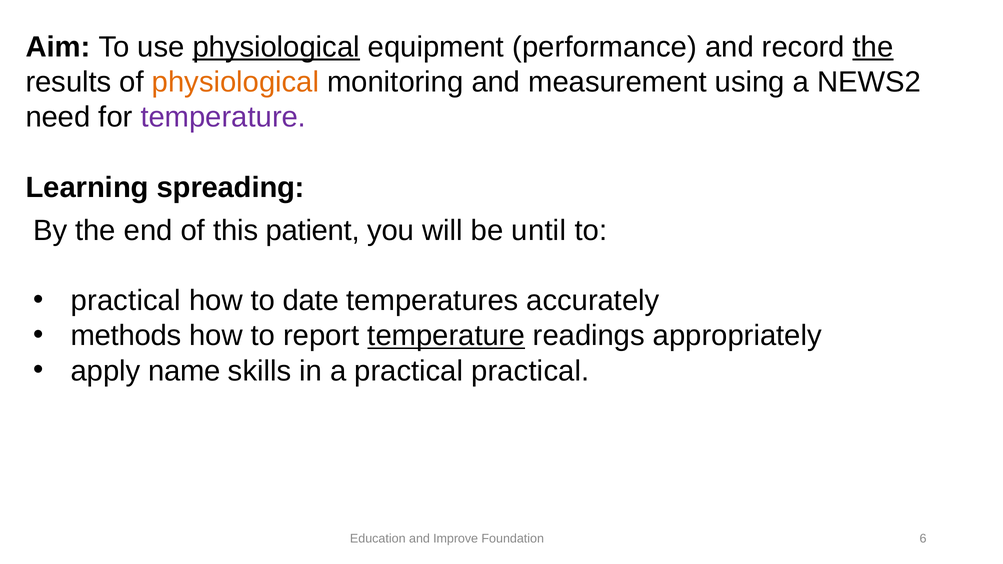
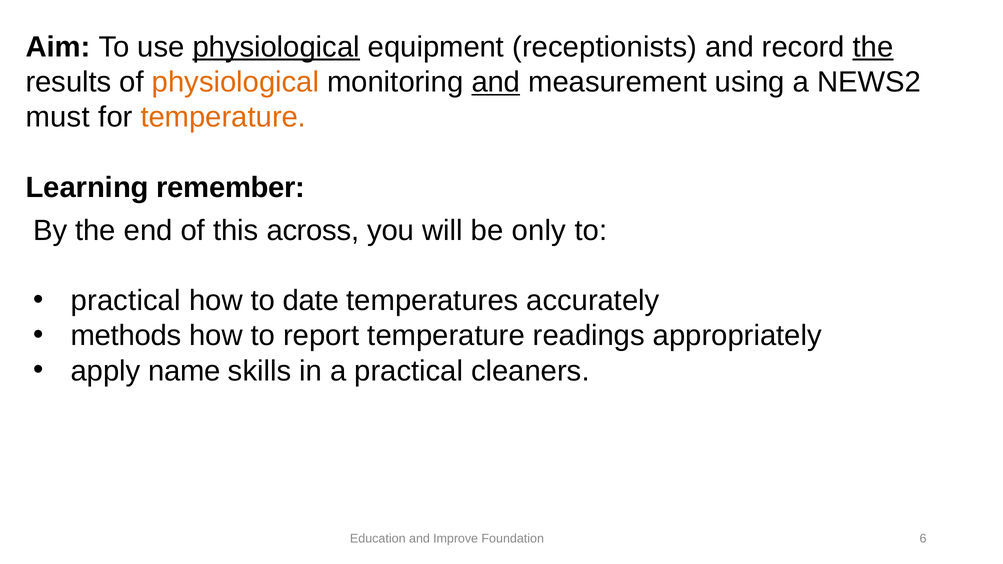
performance: performance -> receptionists
and at (496, 82) underline: none -> present
need: need -> must
temperature at (223, 117) colour: purple -> orange
spreading: spreading -> remember
patient: patient -> across
until: until -> only
temperature at (446, 336) underline: present -> none
practical practical: practical -> cleaners
